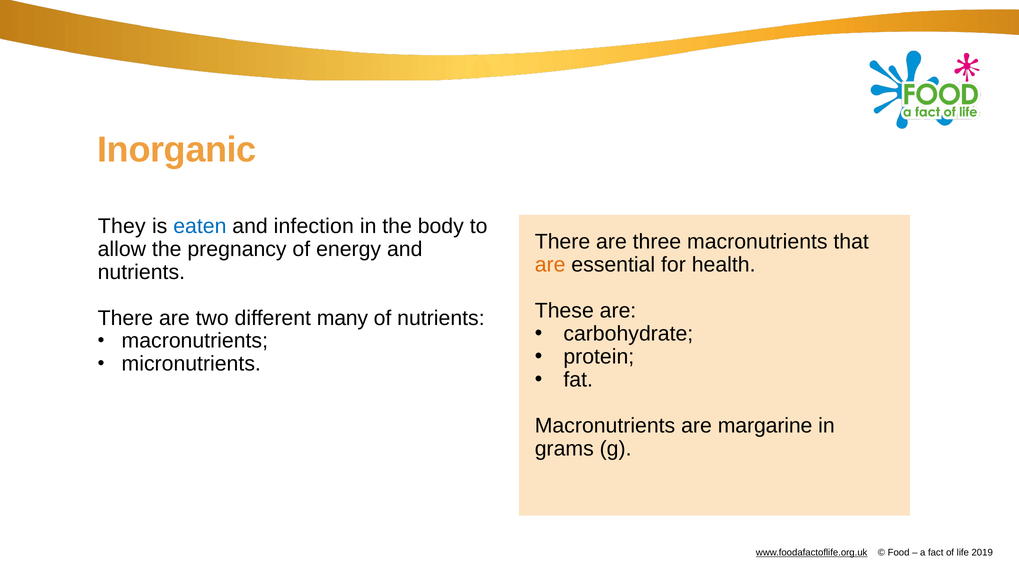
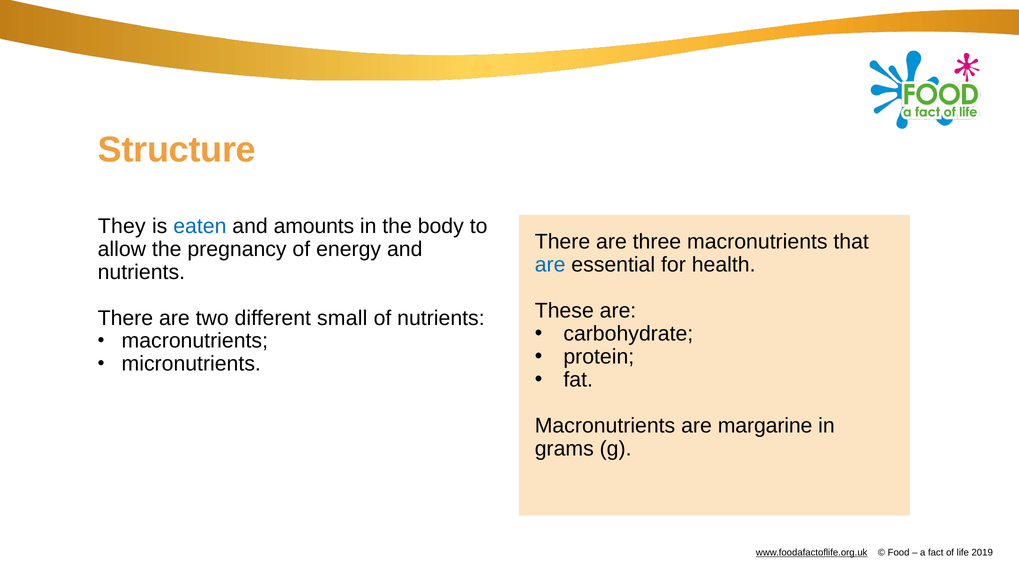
Inorganic: Inorganic -> Structure
infection: infection -> amounts
are at (550, 265) colour: orange -> blue
many: many -> small
